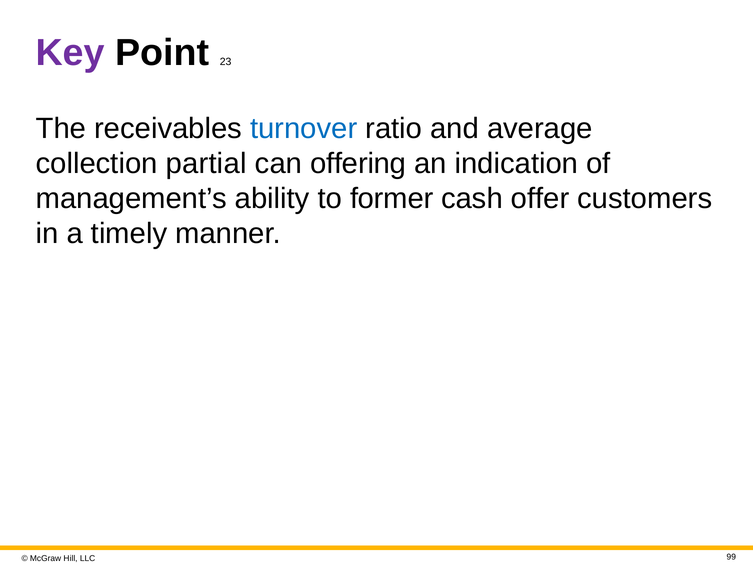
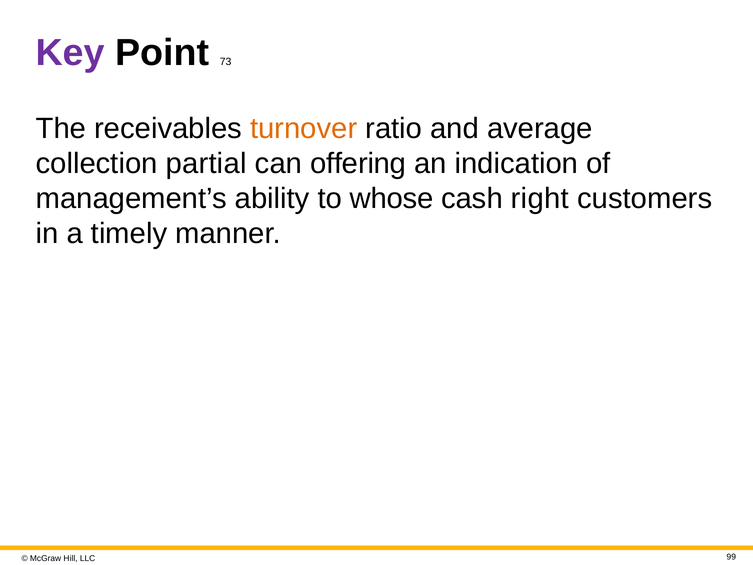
23: 23 -> 73
turnover colour: blue -> orange
former: former -> whose
offer: offer -> right
